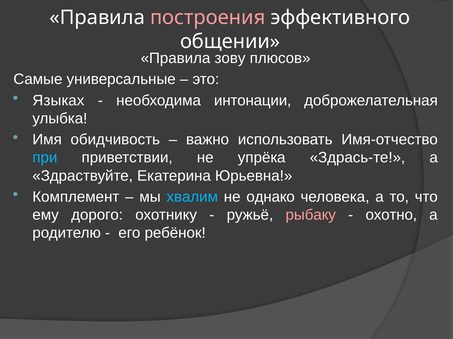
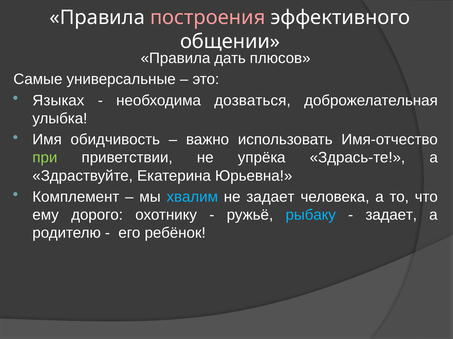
зову: зову -> дать
интонации: интонации -> дозваться
при colour: light blue -> light green
не однако: однако -> задает
рыбаку colour: pink -> light blue
охотно at (391, 215): охотно -> задает
